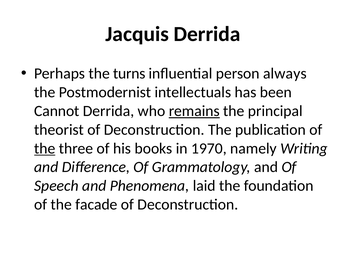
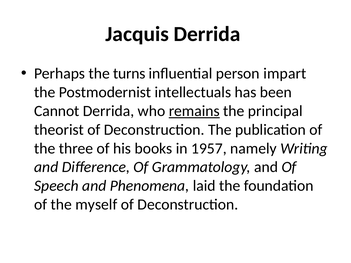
always: always -> impart
the at (45, 149) underline: present -> none
1970: 1970 -> 1957
facade: facade -> myself
